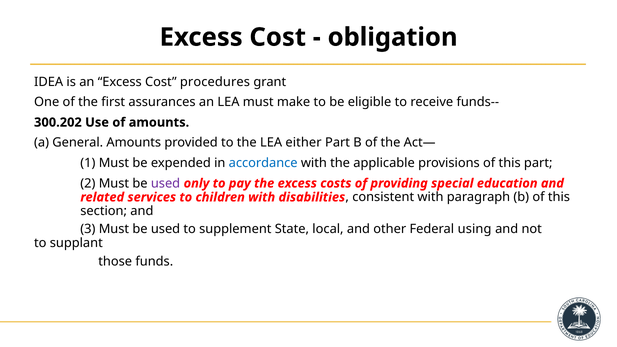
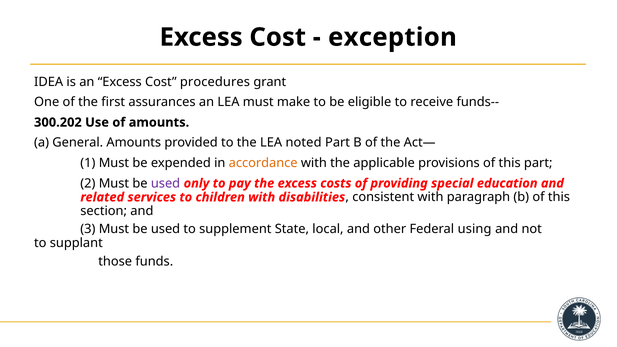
obligation: obligation -> exception
either: either -> noted
accordance colour: blue -> orange
